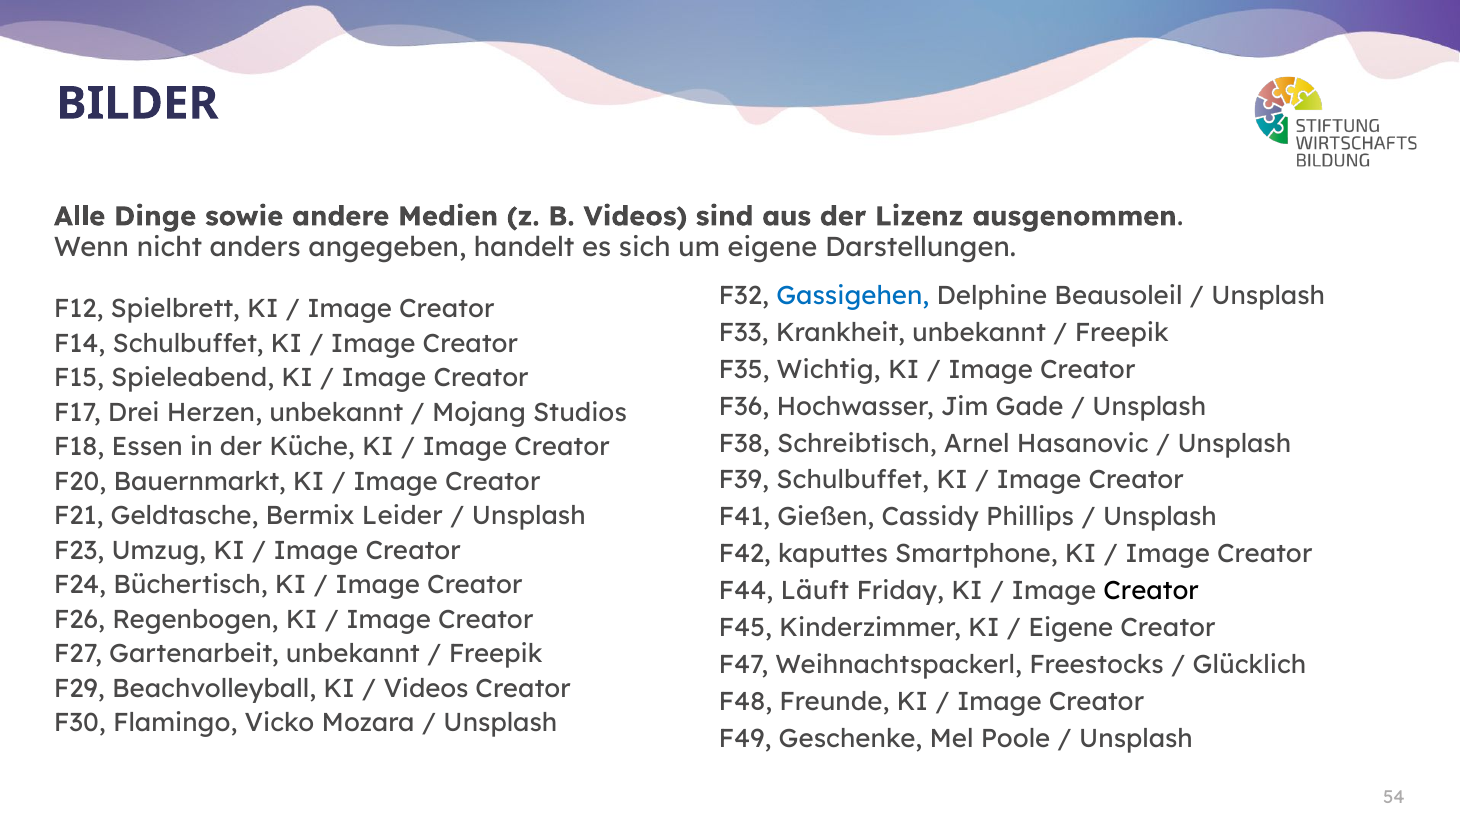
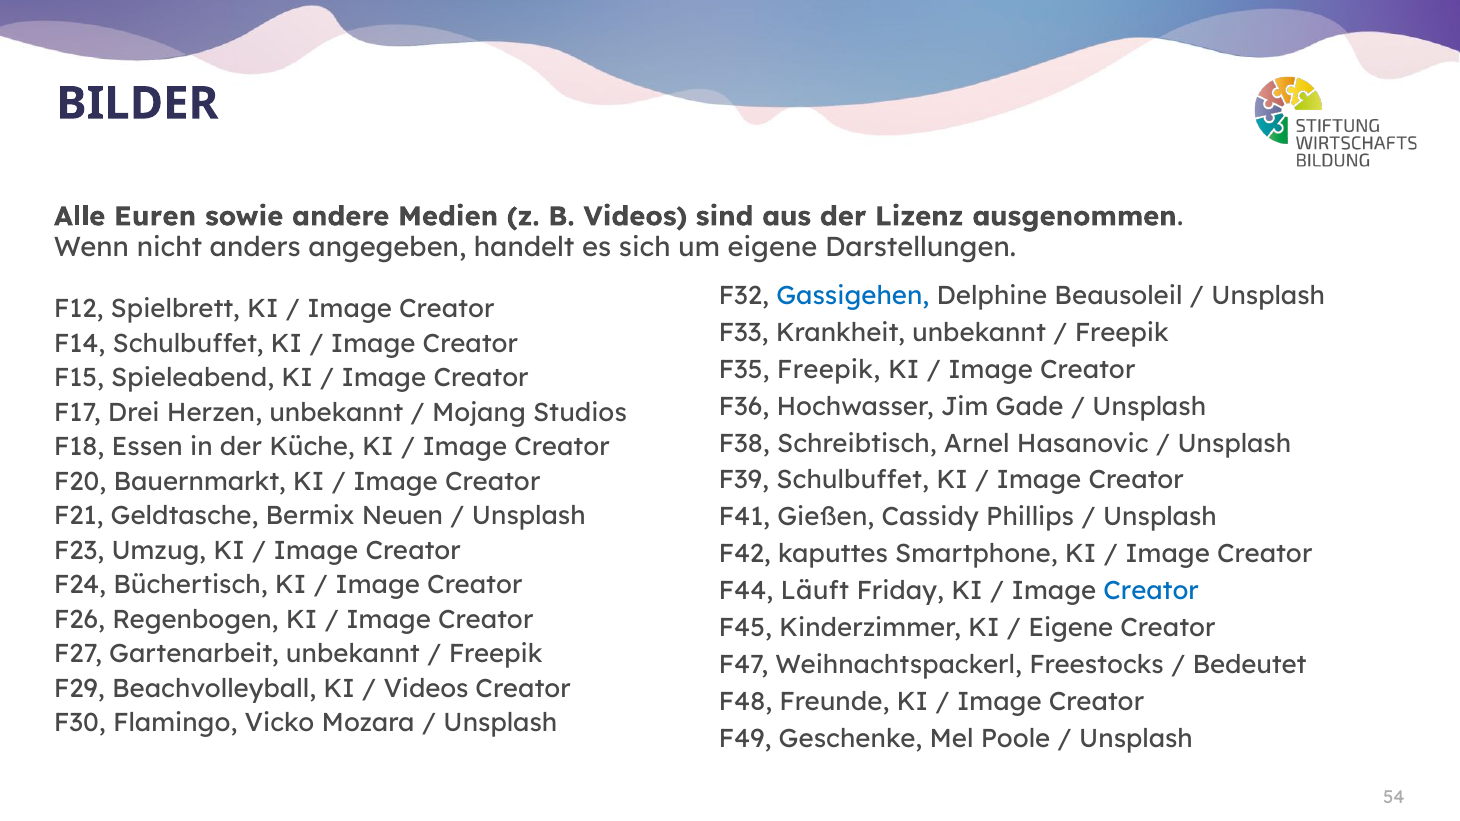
Dinge: Dinge -> Euren
F35 Wichtig: Wichtig -> Freepik
Leider: Leider -> Neuen
Creator at (1151, 591) colour: black -> blue
Glücklich: Glücklich -> Bedeutet
